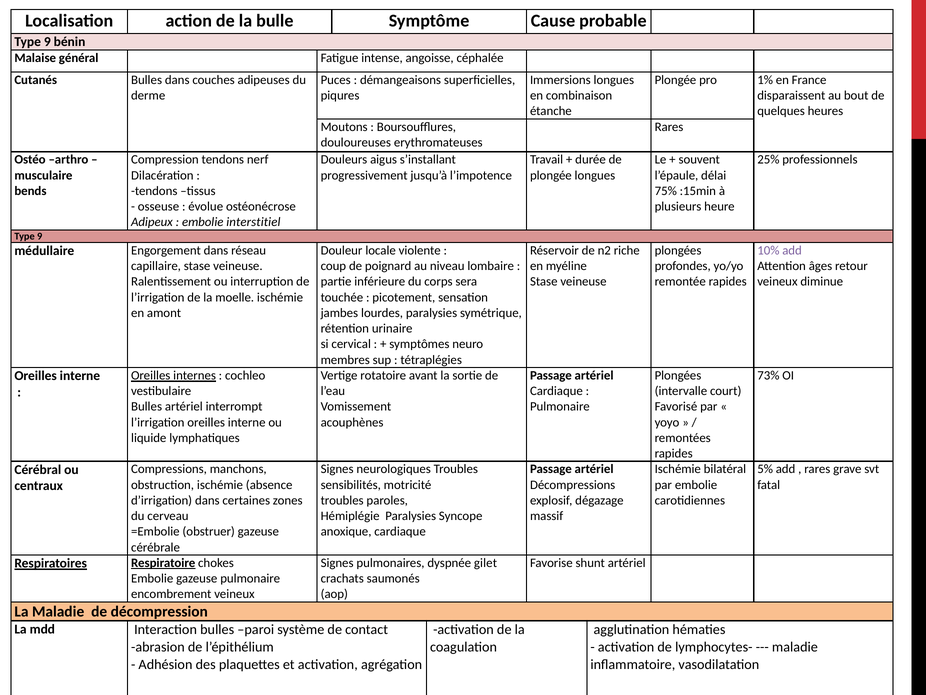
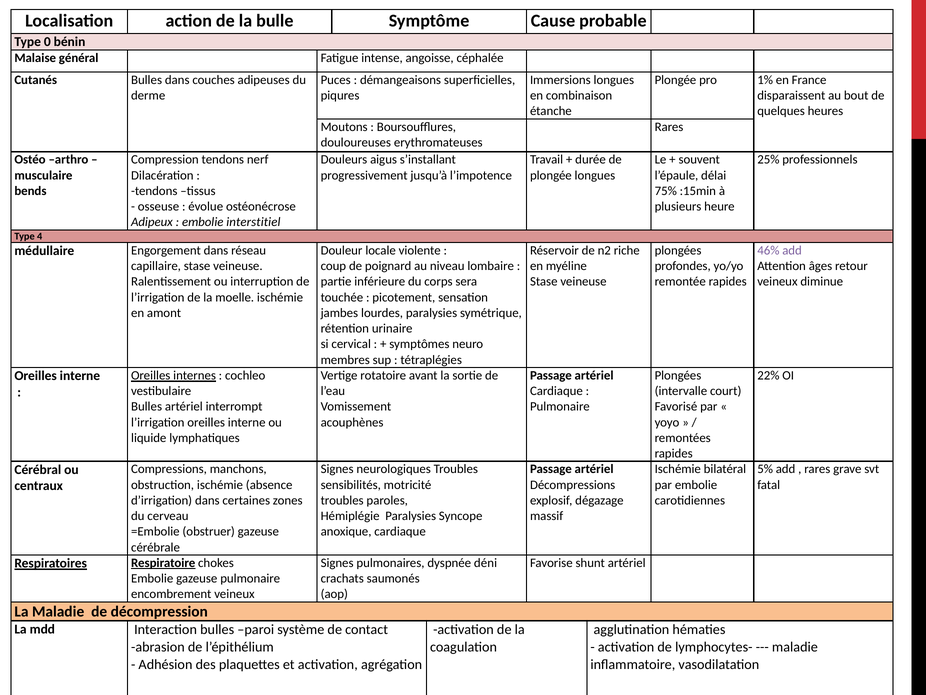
9 at (47, 42): 9 -> 0
9 at (40, 236): 9 -> 4
10%: 10% -> 46%
73%: 73% -> 22%
gilet: gilet -> déni
